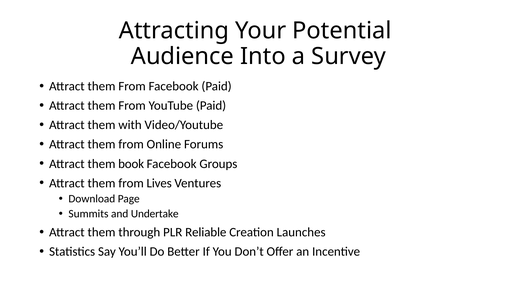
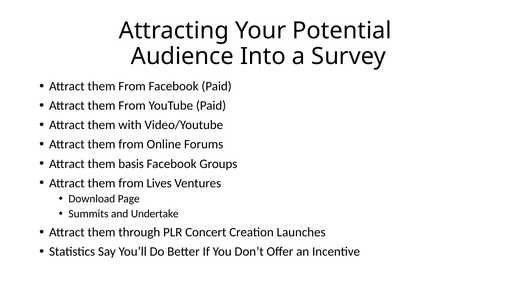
book: book -> basis
Reliable: Reliable -> Concert
